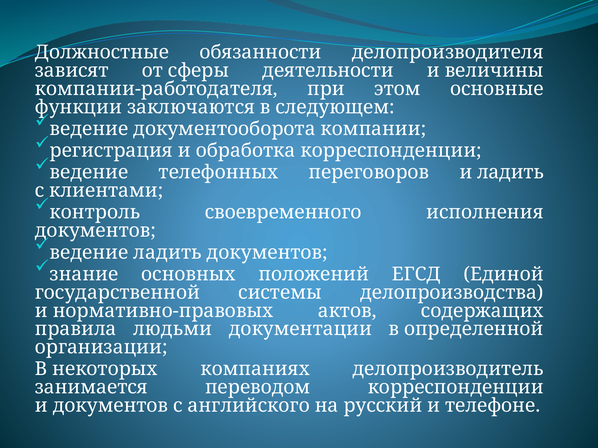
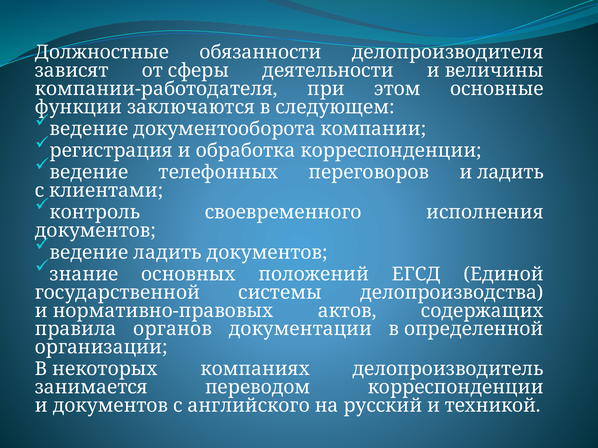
людьми: людьми -> органов
телефоне: телефоне -> техникой
